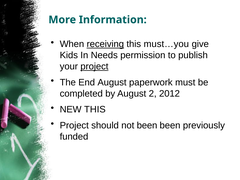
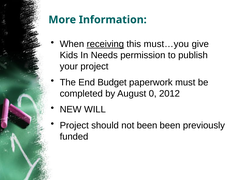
project at (94, 66) underline: present -> none
End August: August -> Budget
2: 2 -> 0
NEW THIS: THIS -> WILL
